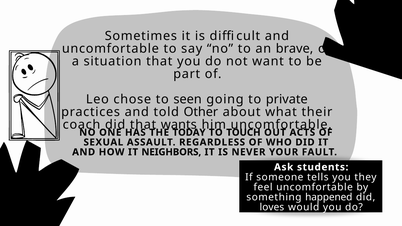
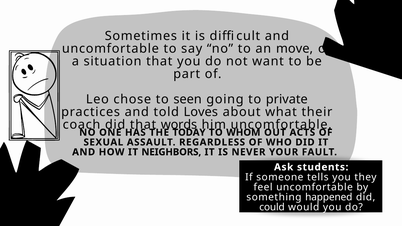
brave: brave -> move
Other: Other -> Loves
wants: wants -> words
TOUCH: TOUCH -> WHOM
loves: loves -> could
